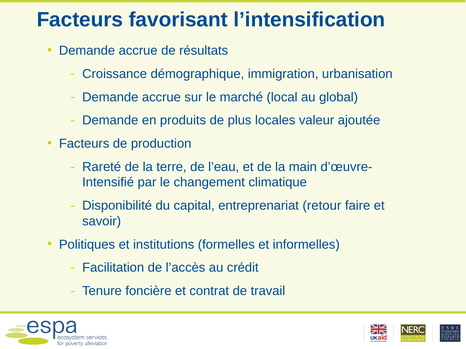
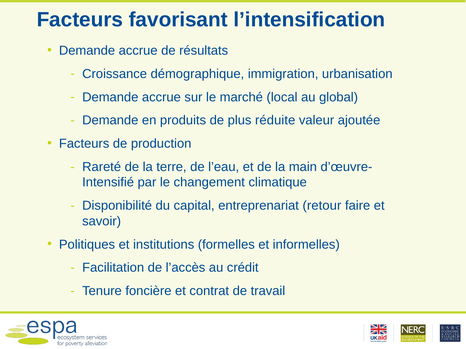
locales: locales -> réduite
